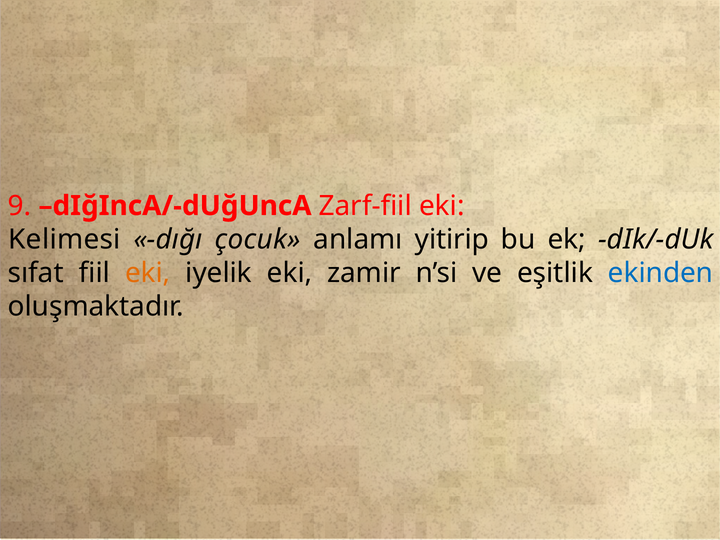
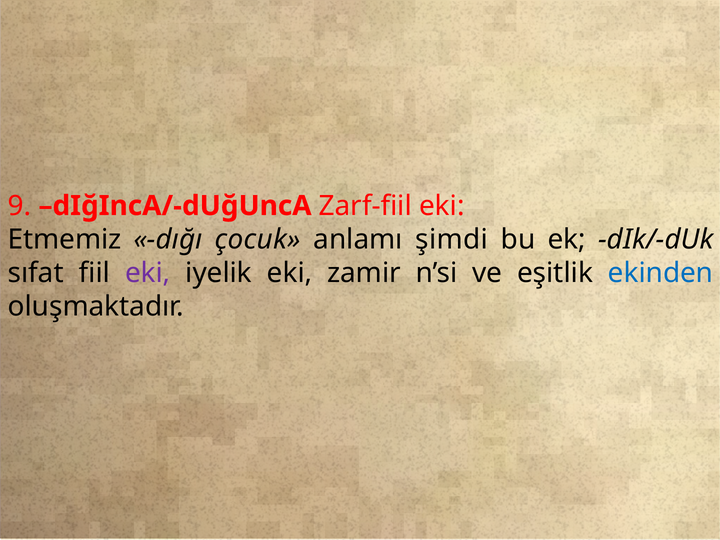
Kelimesi: Kelimesi -> Etmemiz
yitirip: yitirip -> şimdi
eki at (148, 273) colour: orange -> purple
